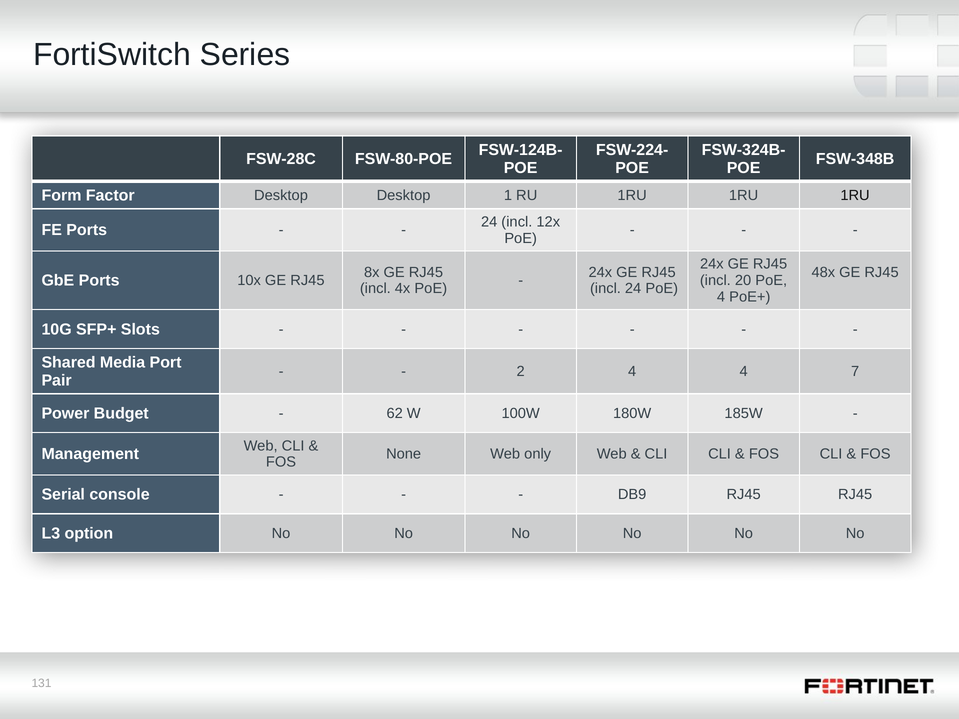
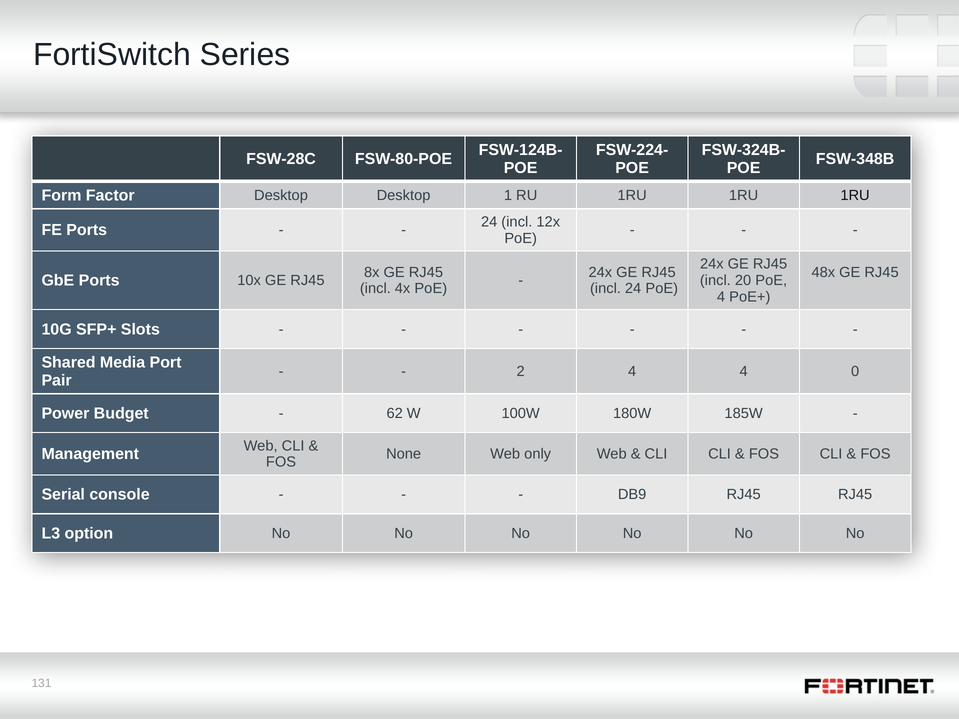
7: 7 -> 0
